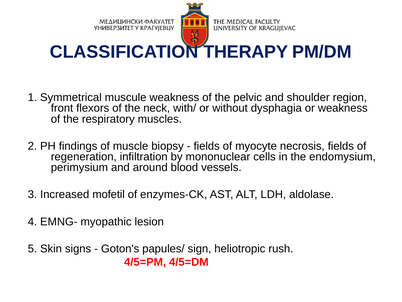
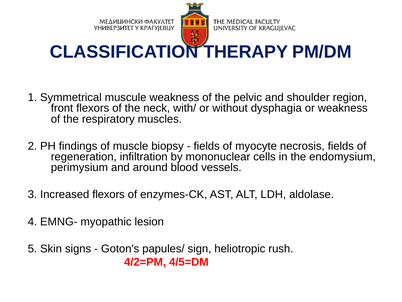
Increased mofetil: mofetil -> flexors
4/5=PM: 4/5=PM -> 4/2=PM
